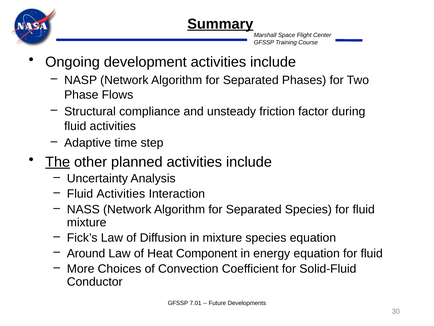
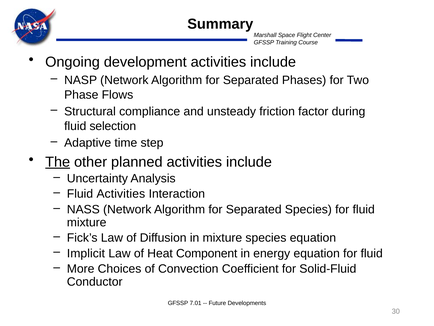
Summary underline: present -> none
activities at (113, 126): activities -> selection
Around: Around -> Implicit
